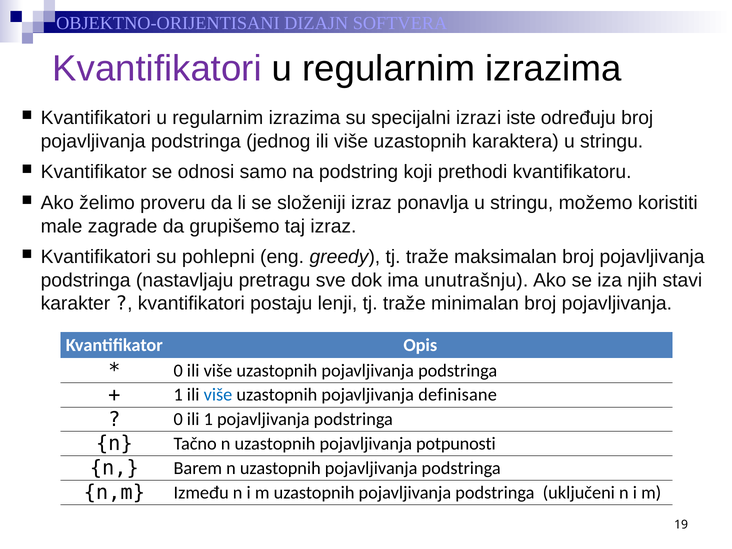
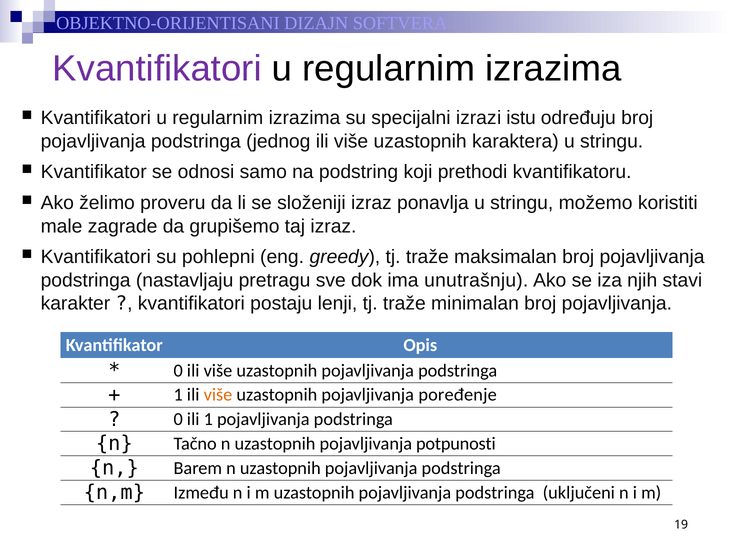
iste: iste -> istu
više at (218, 395) colour: blue -> orange
definisane: definisane -> poređenje
